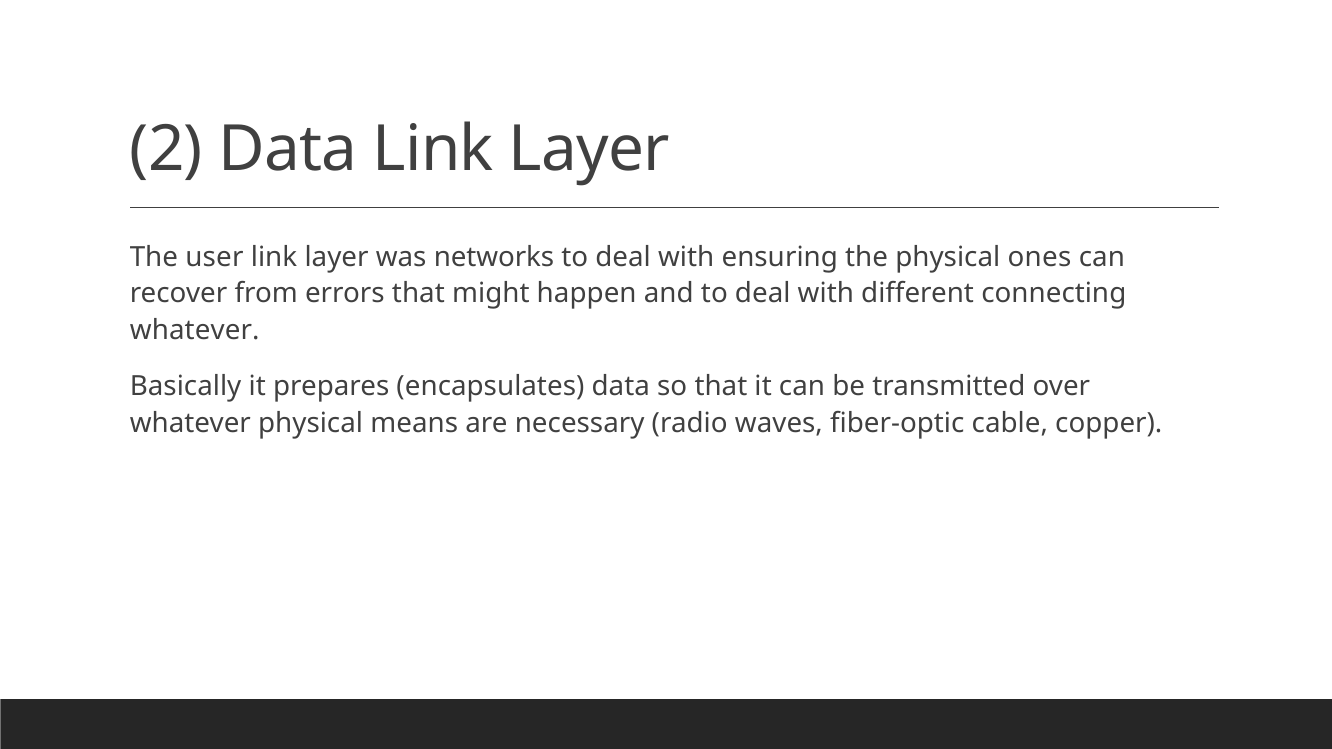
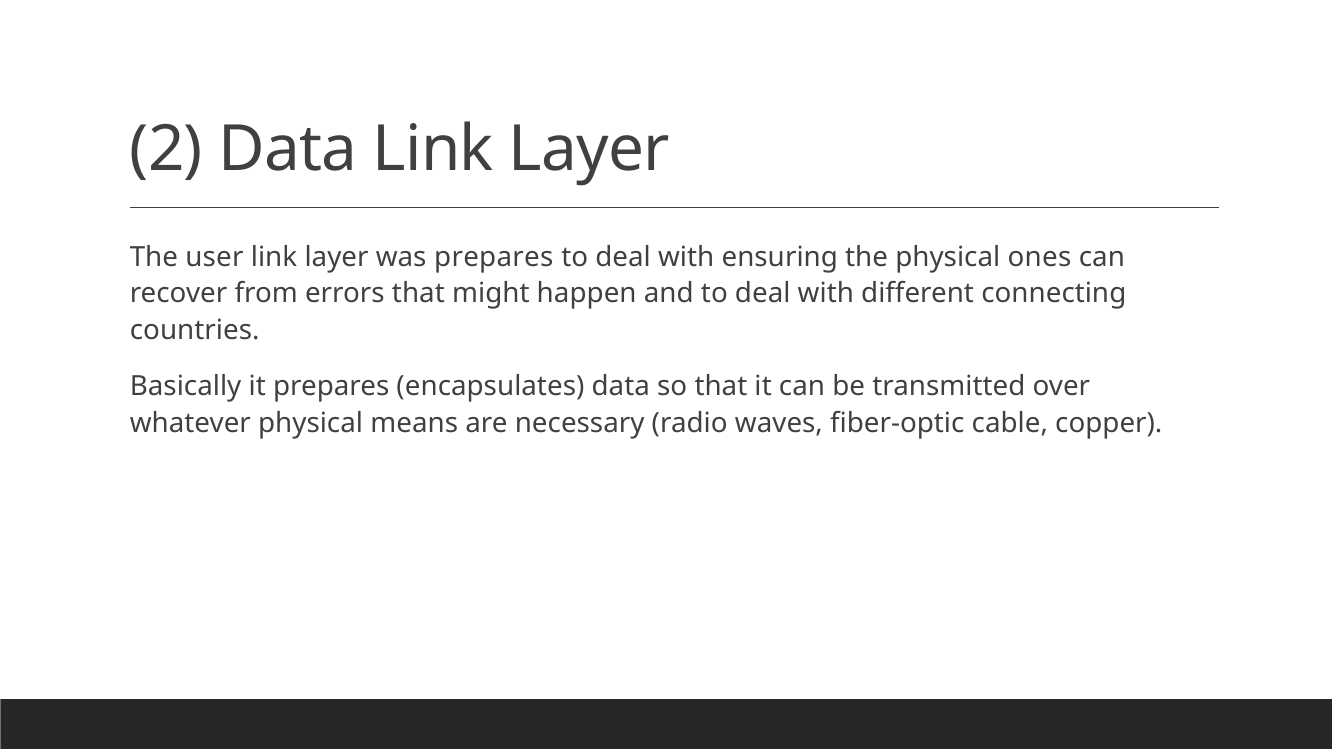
was networks: networks -> prepares
whatever at (195, 330): whatever -> countries
